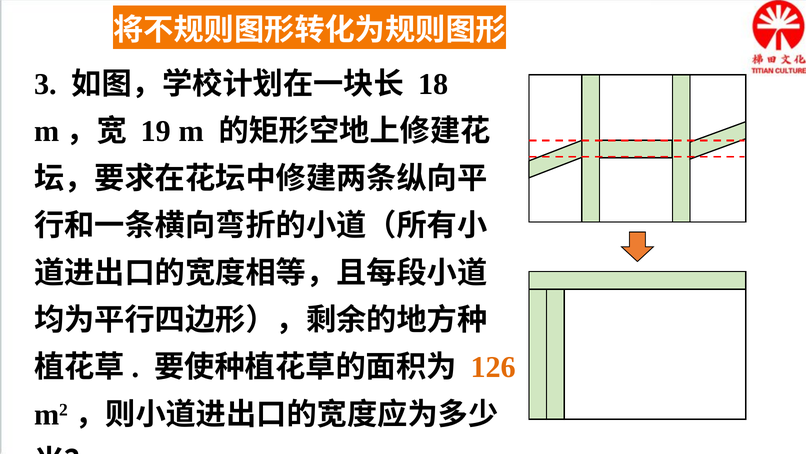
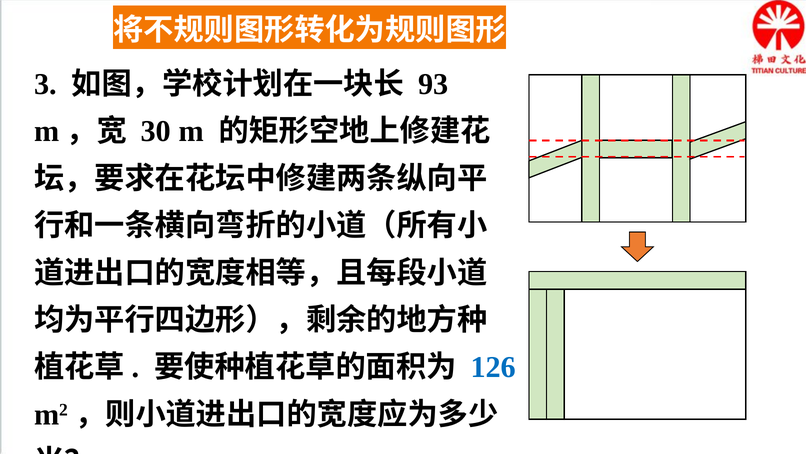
18: 18 -> 93
19: 19 -> 30
126 colour: orange -> blue
